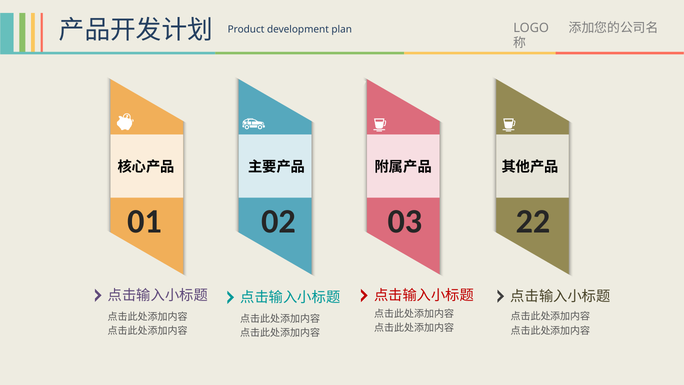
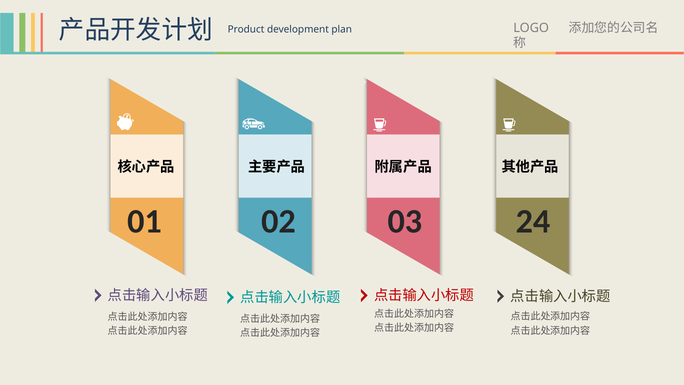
22: 22 -> 24
